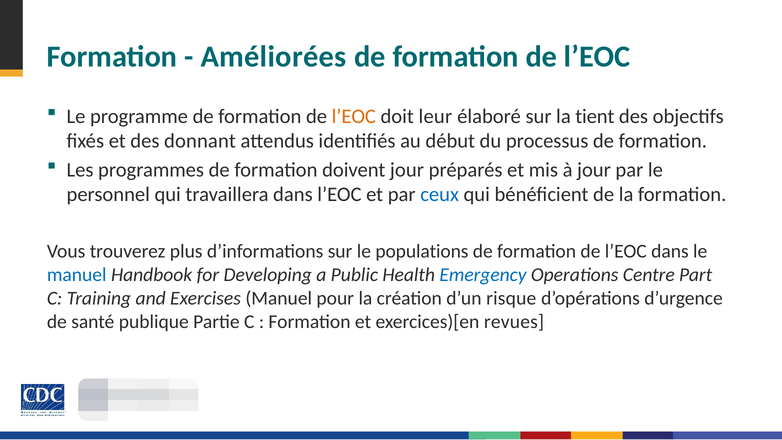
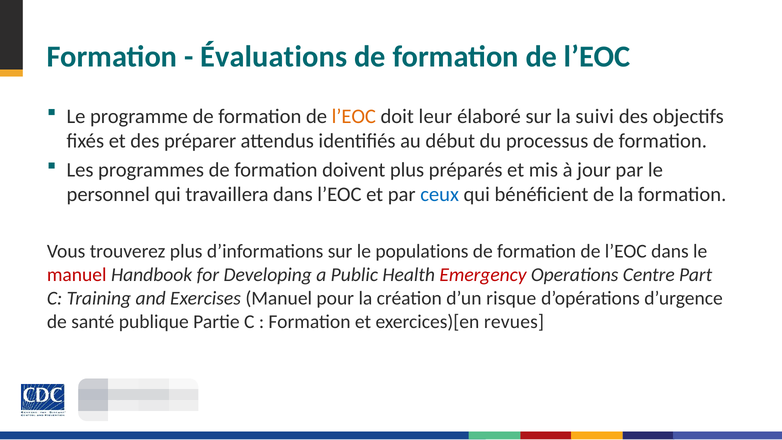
Améliorées: Améliorées -> Évaluations
tient: tient -> suivi
donnant: donnant -> préparer
doivent jour: jour -> plus
manuel at (77, 275) colour: blue -> red
Emergency colour: blue -> red
